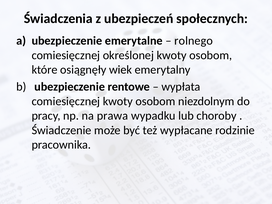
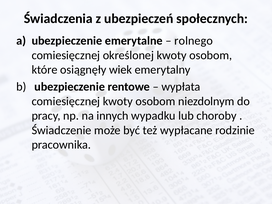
prawa: prawa -> innych
